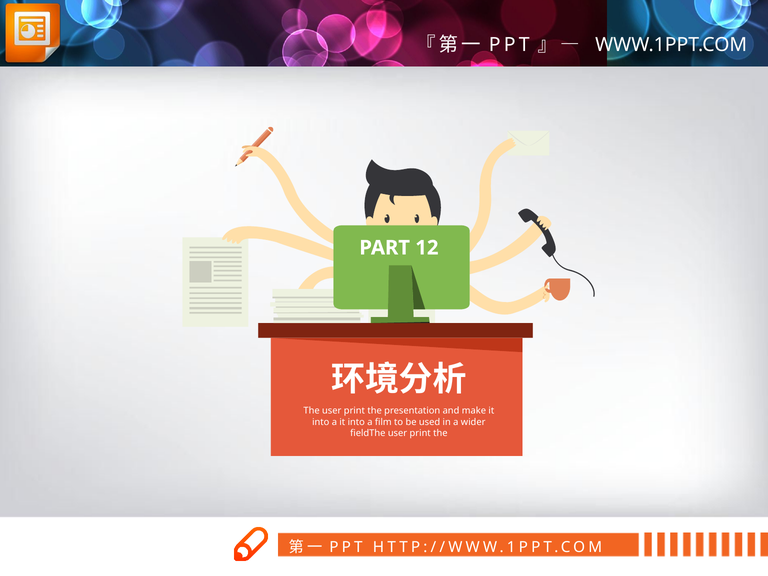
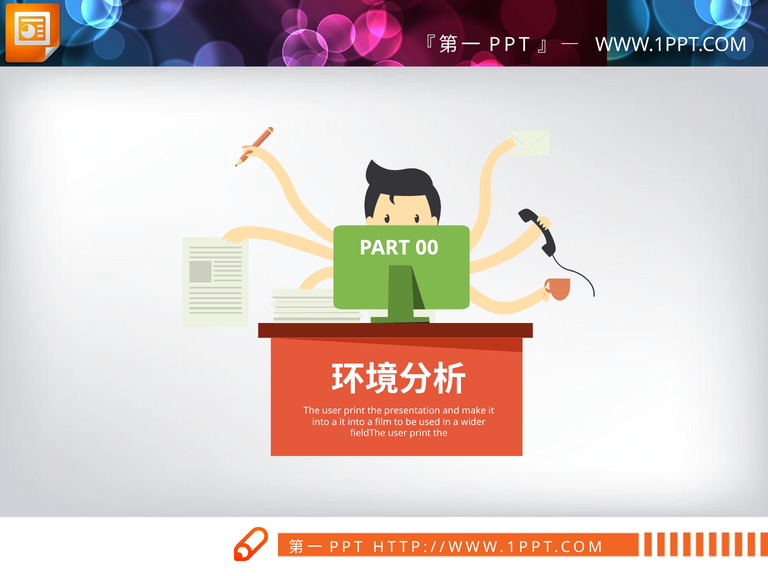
12: 12 -> 00
